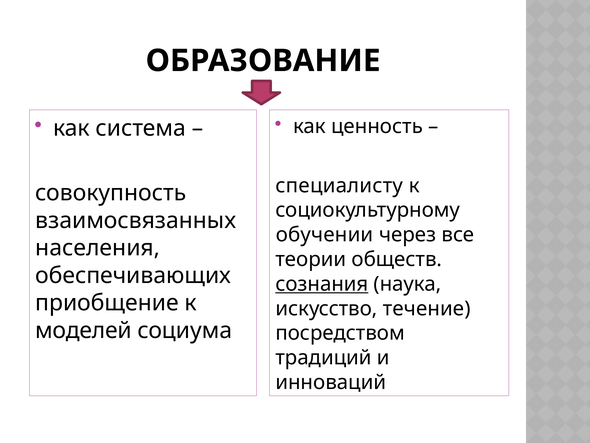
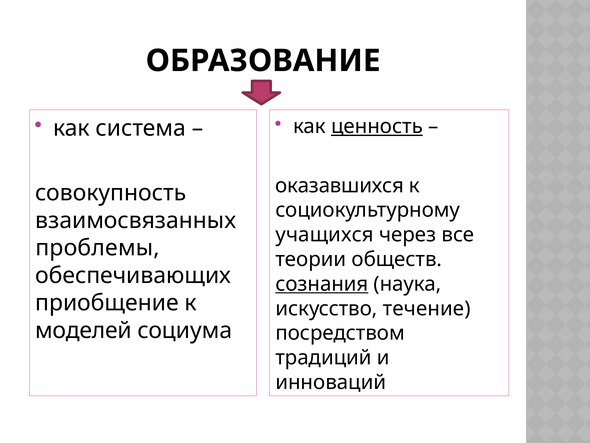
ценность underline: none -> present
специалисту: специалисту -> оказавшихся
обучении: обучении -> учащихся
населения: населения -> проблемы
